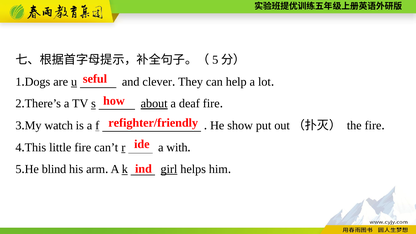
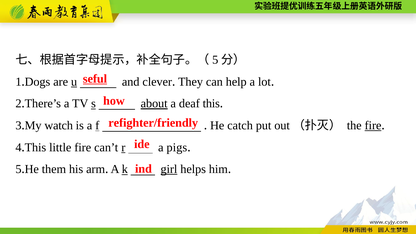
seful underline: none -> present
deaf fire: fire -> this
show: show -> catch
fire at (373, 126) underline: none -> present
with: with -> pigs
blind: blind -> them
